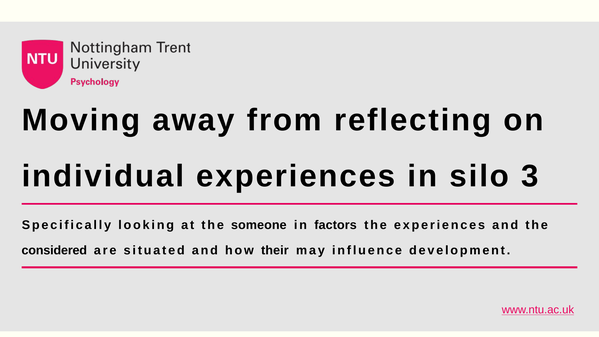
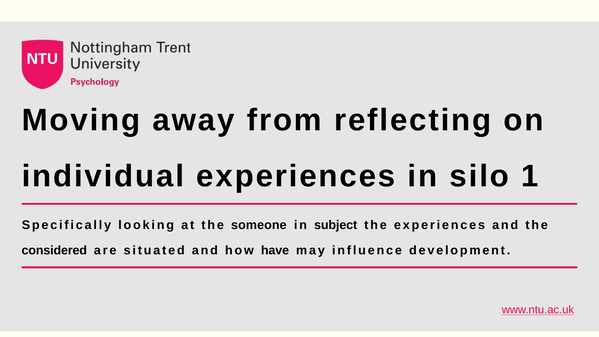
3: 3 -> 1
factors: factors -> subject
their: their -> have
